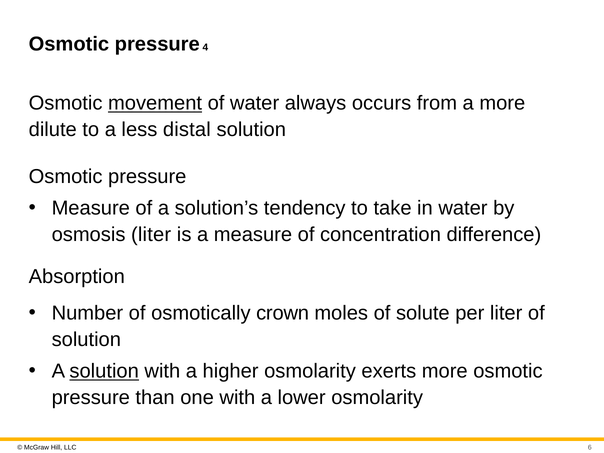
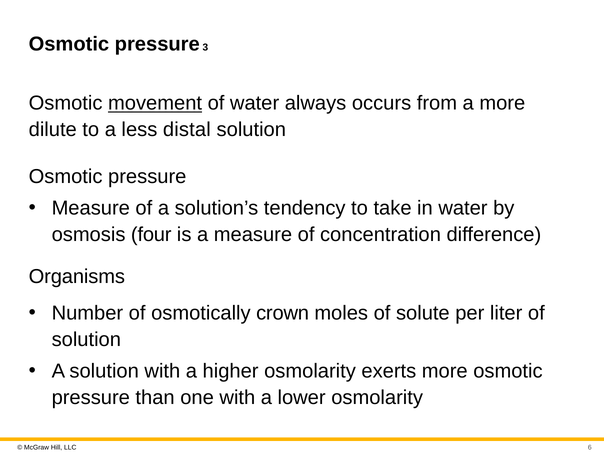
4: 4 -> 3
osmosis liter: liter -> four
Absorption: Absorption -> Organisms
solution at (104, 371) underline: present -> none
